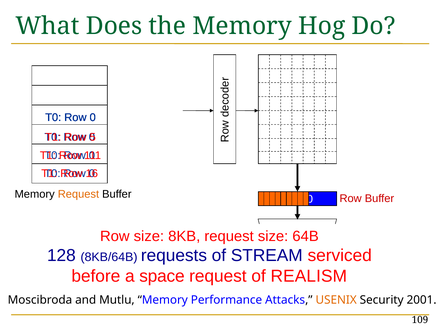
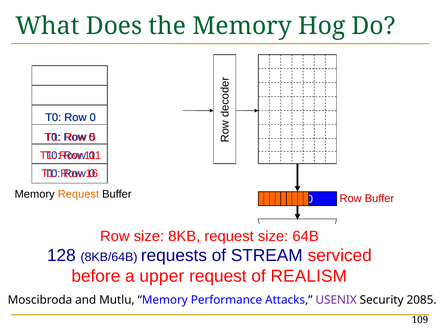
space: space -> upper
USENIX colour: orange -> purple
2001: 2001 -> 2085
